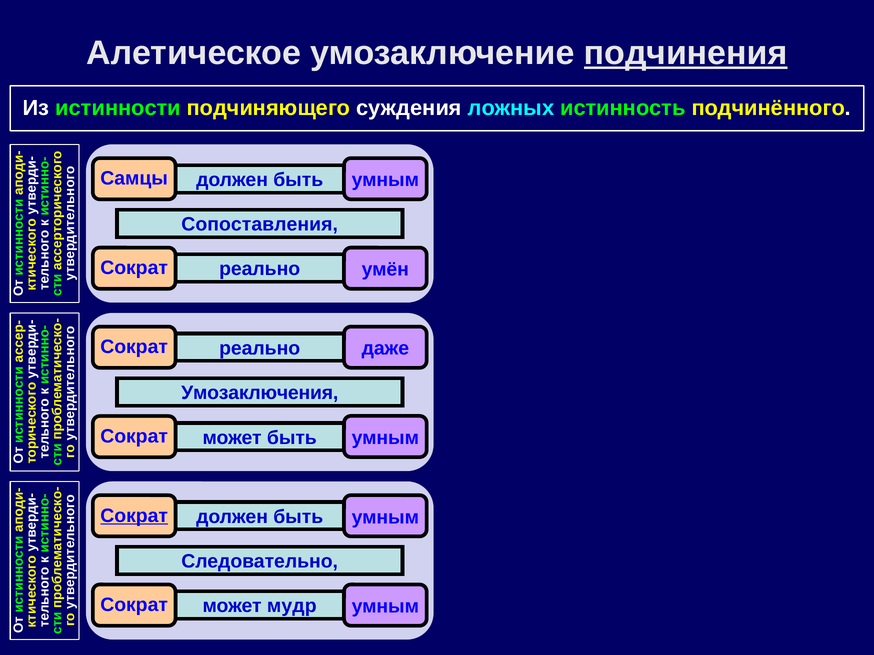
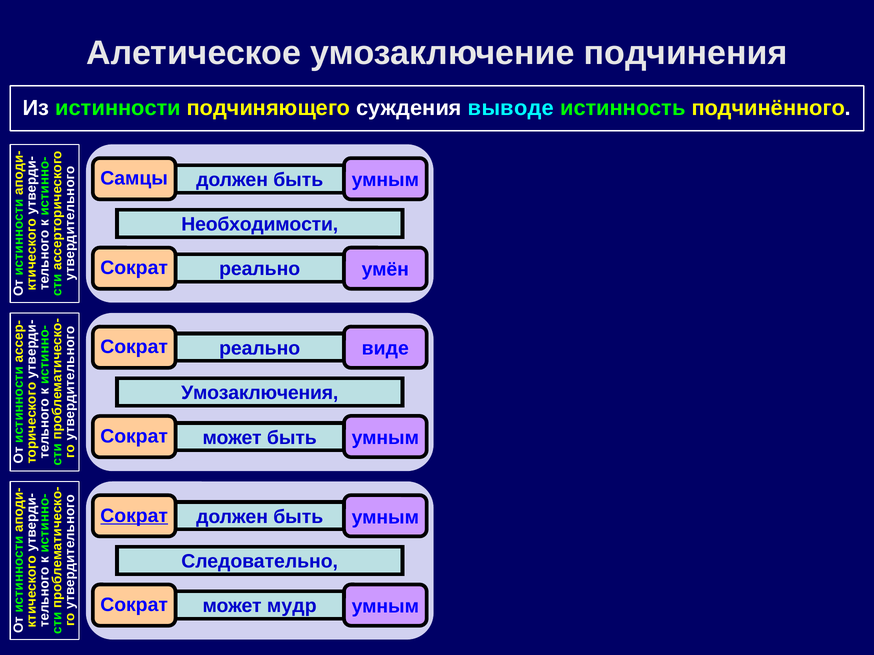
подчинения underline: present -> none
ложных: ложных -> выводе
Сопоставления: Сопоставления -> Необходимости
даже: даже -> виде
